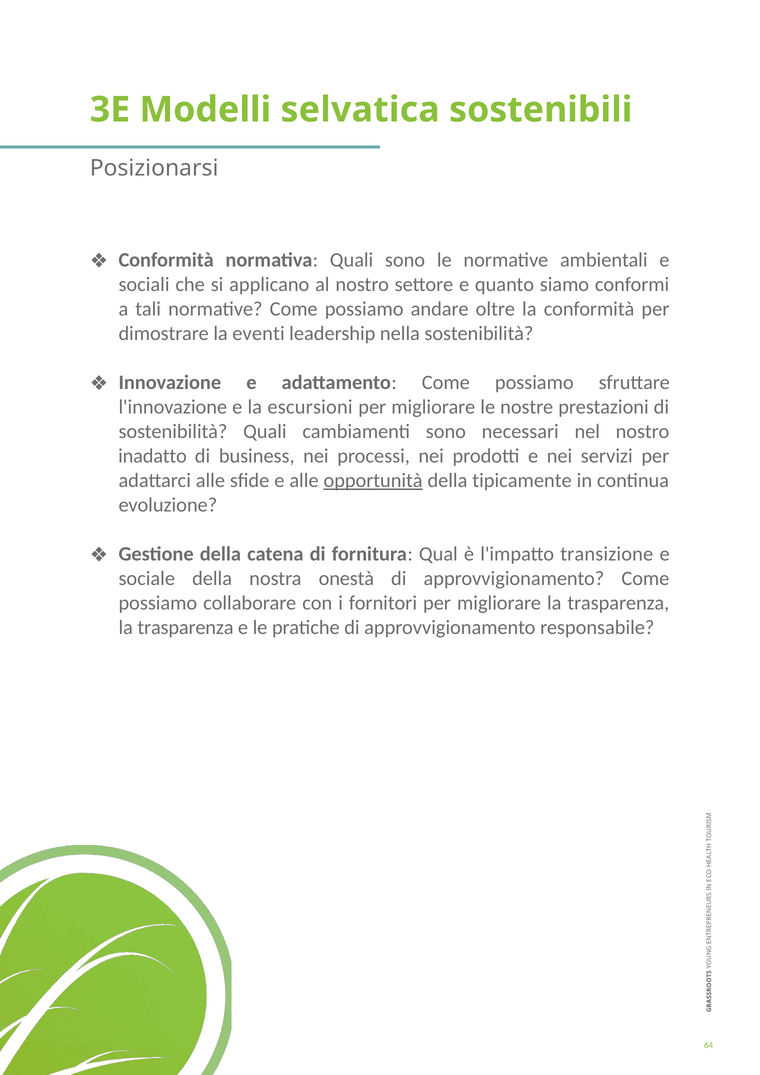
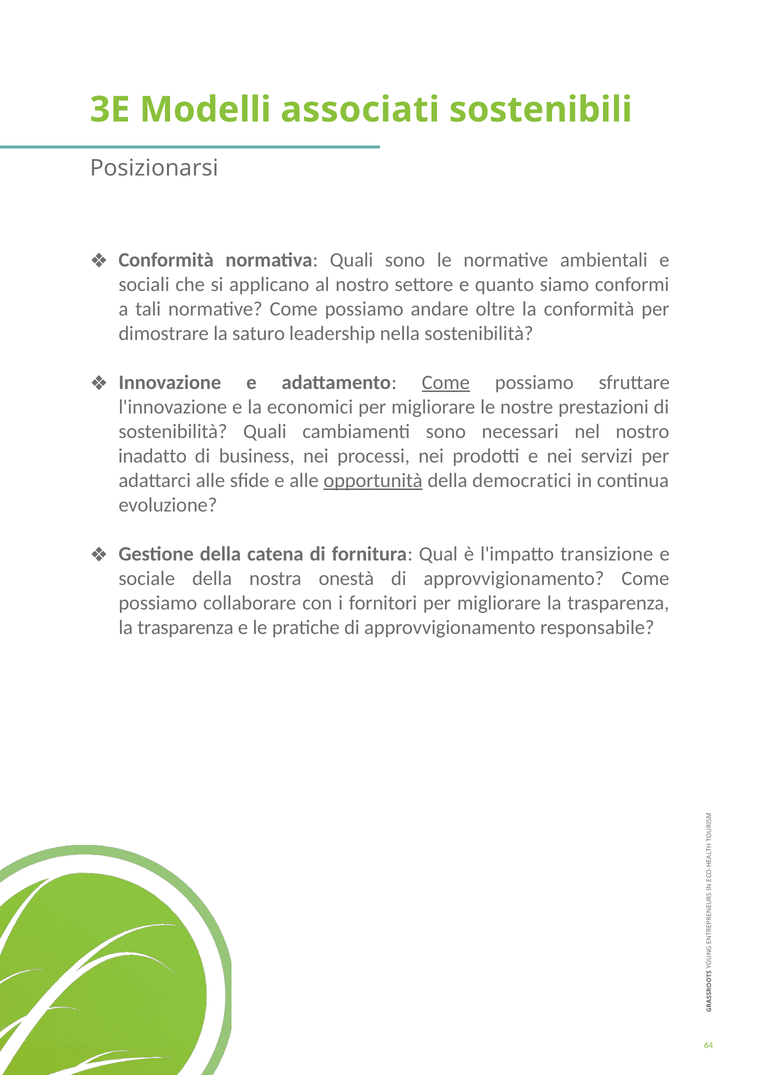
selvatica: selvatica -> associati
eventi: eventi -> saturo
Come at (446, 382) underline: none -> present
escursioni: escursioni -> economici
tipicamente: tipicamente -> democratici
